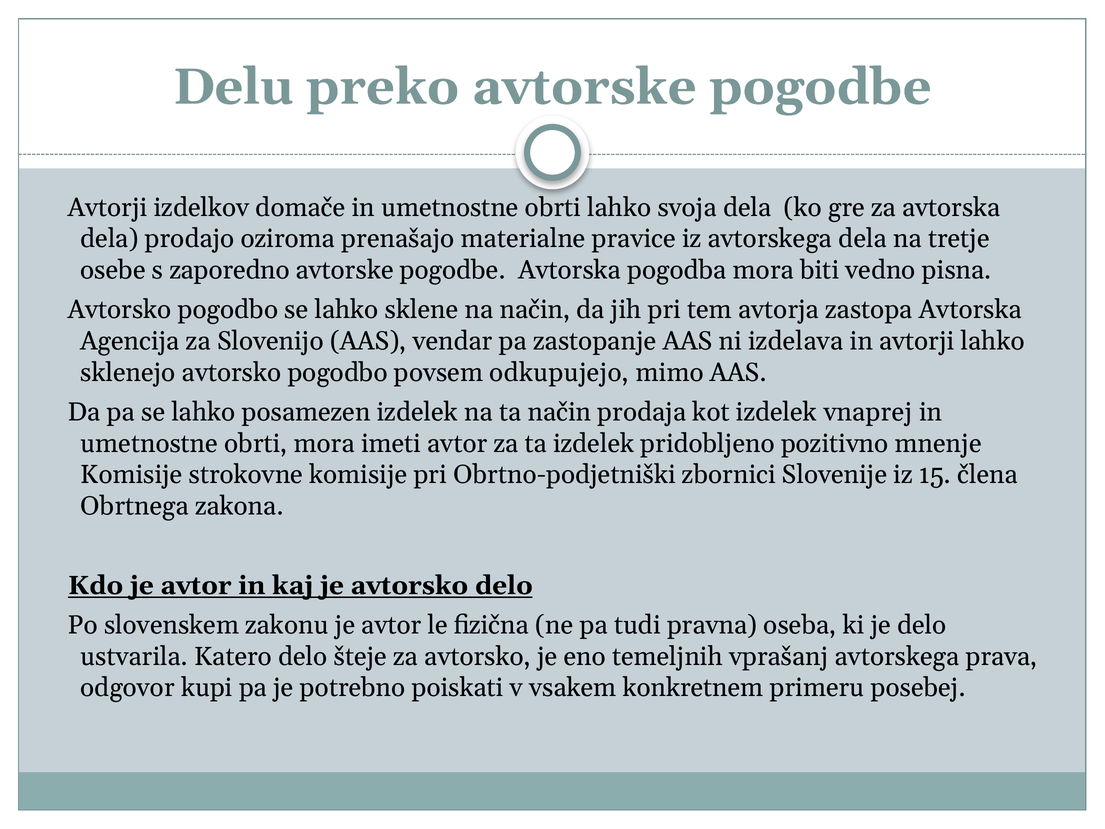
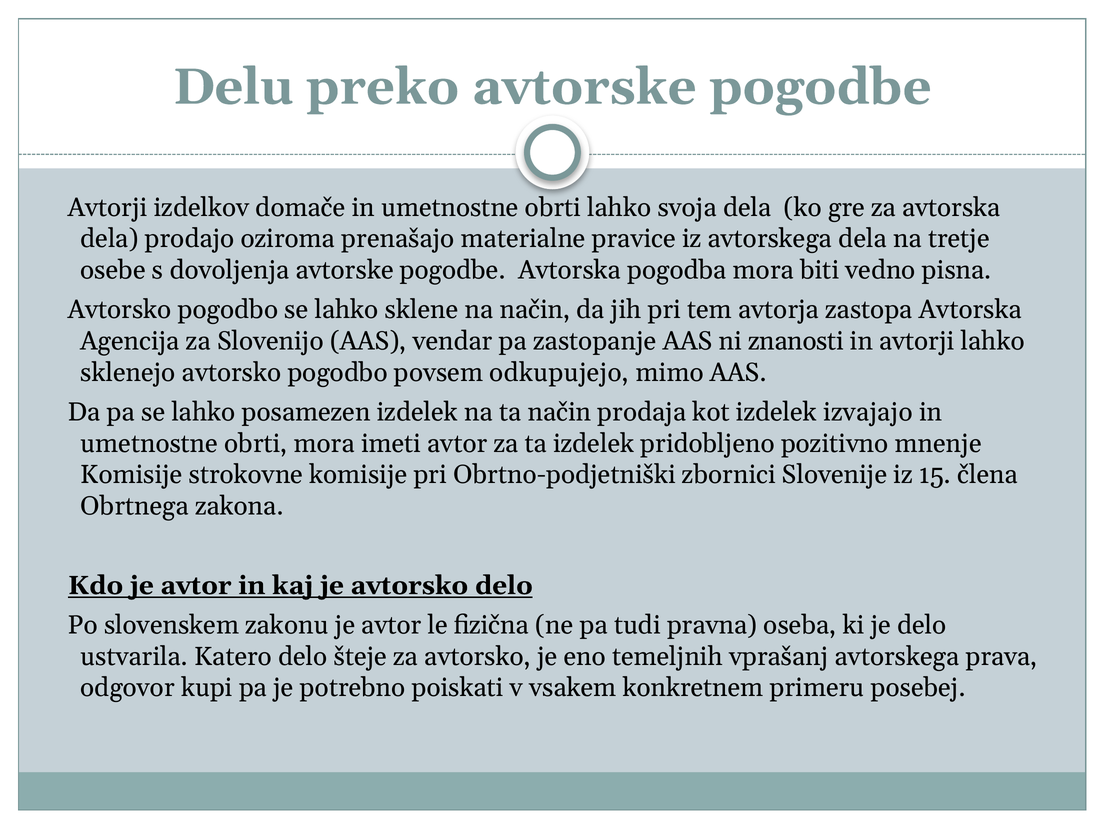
zaporedno: zaporedno -> dovoljenja
izdelava: izdelava -> znanosti
vnaprej: vnaprej -> izvajajo
